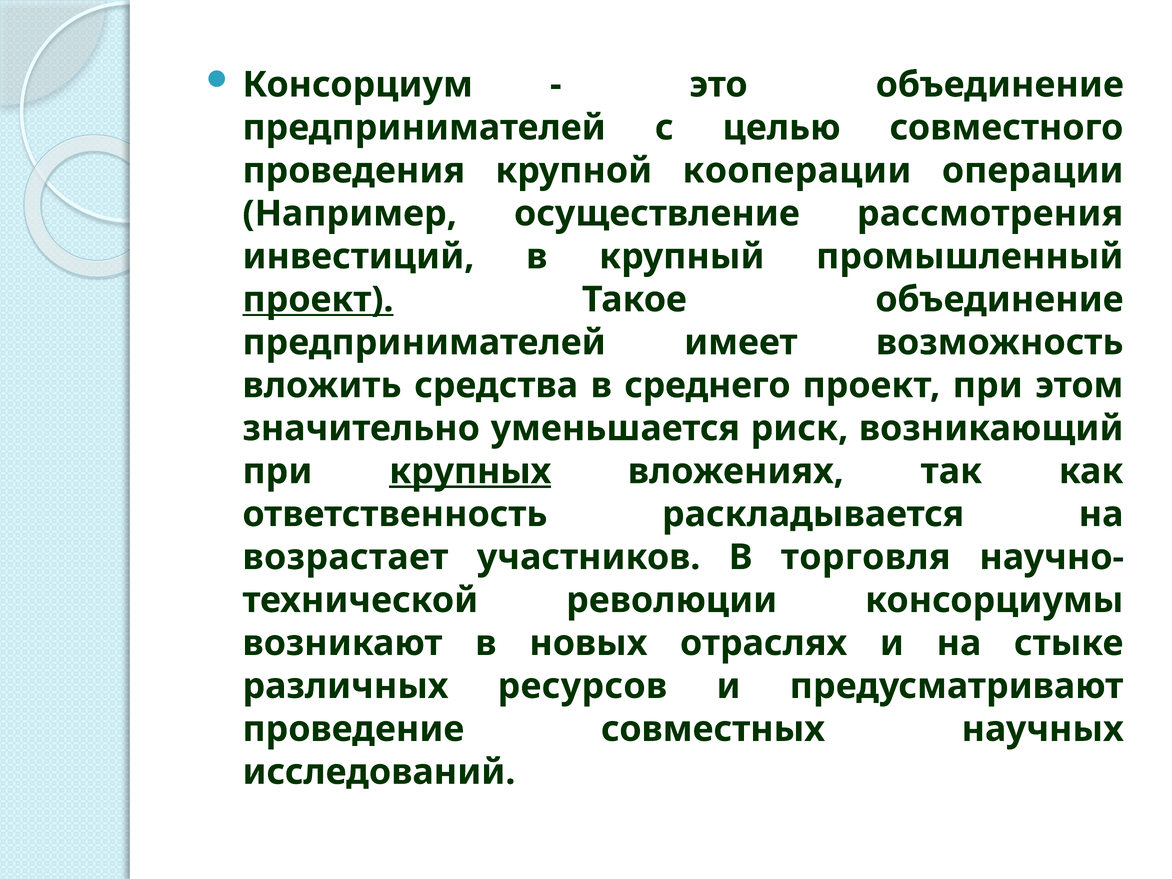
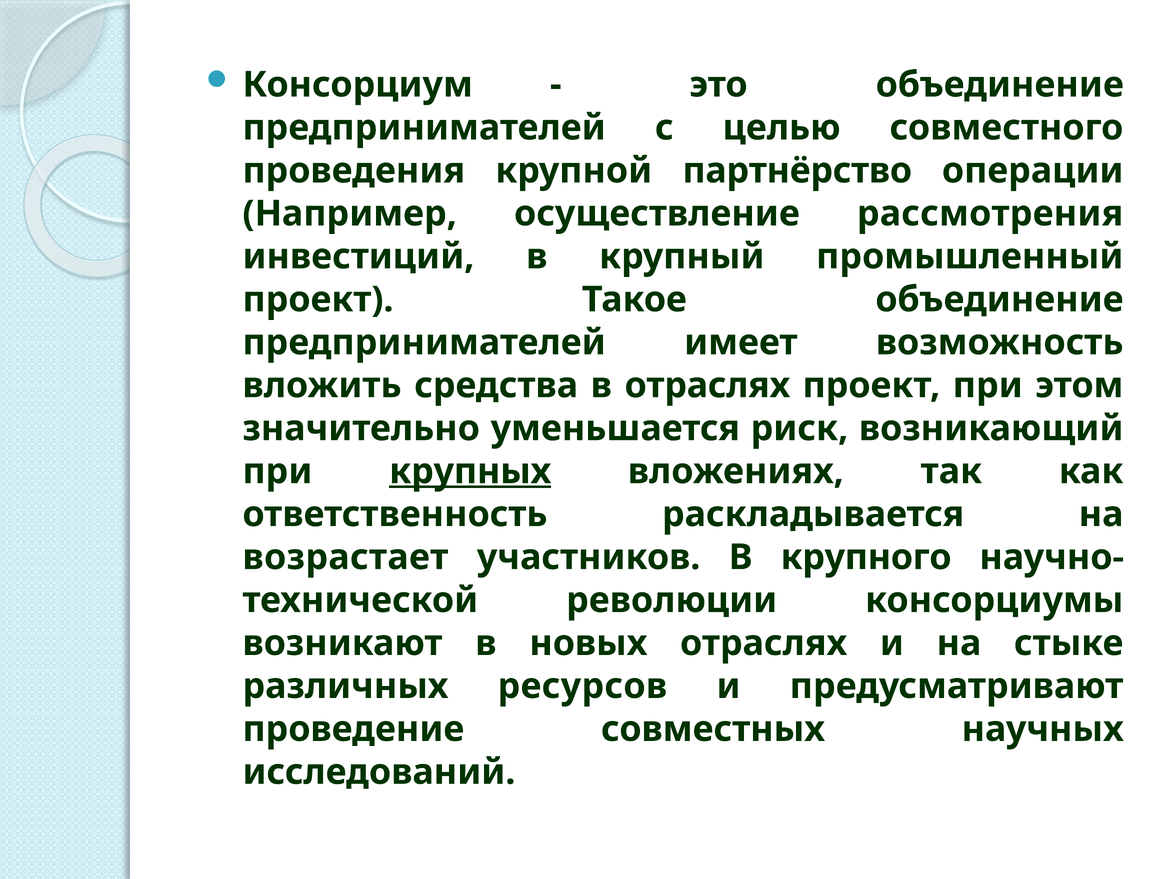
кооперации: кооперации -> партнёрство
проект at (318, 300) underline: present -> none
в среднего: среднего -> отраслях
торговля: торговля -> крупного
